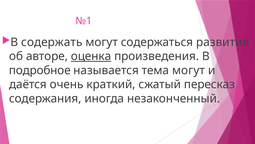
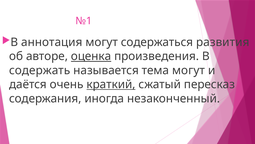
содержать: содержать -> аннотация
подробное: подробное -> содержать
краткий underline: none -> present
